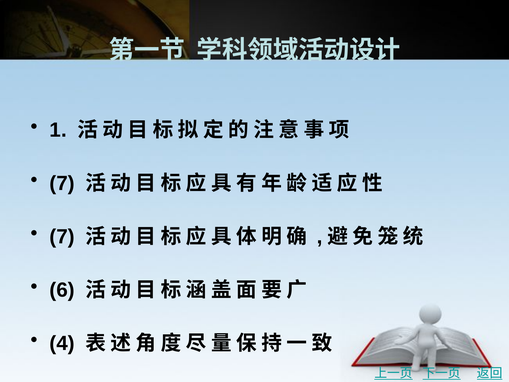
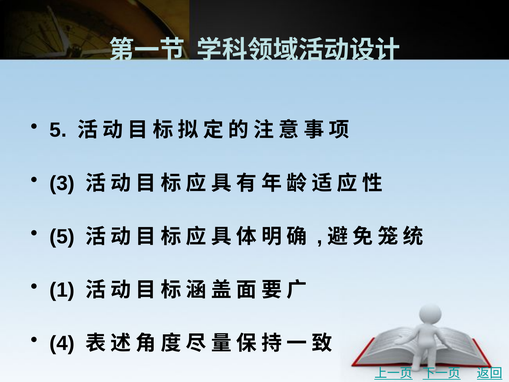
1 at (58, 130): 1 -> 5
7 at (62, 183): 7 -> 3
7 at (62, 237): 7 -> 5
6: 6 -> 1
